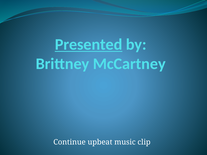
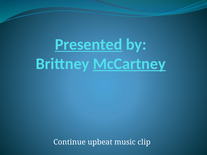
McCartney underline: none -> present
